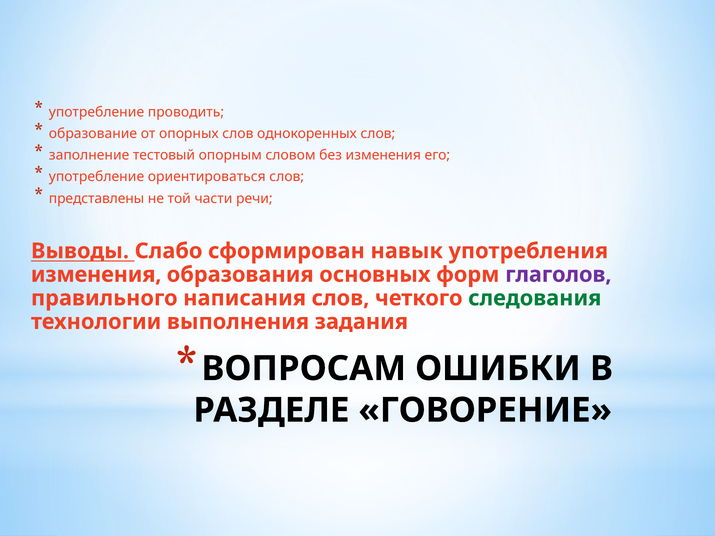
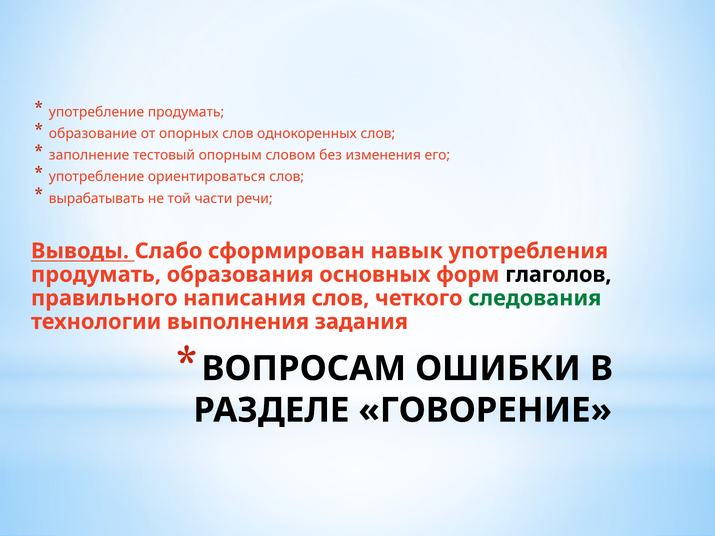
употребление проводить: проводить -> продумать
представлены: представлены -> вырабатывать
изменения at (96, 275): изменения -> продумать
глаголов colour: purple -> black
